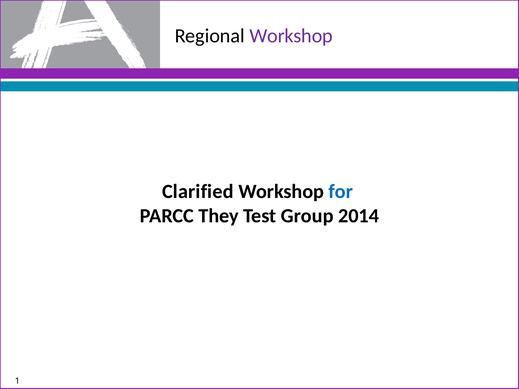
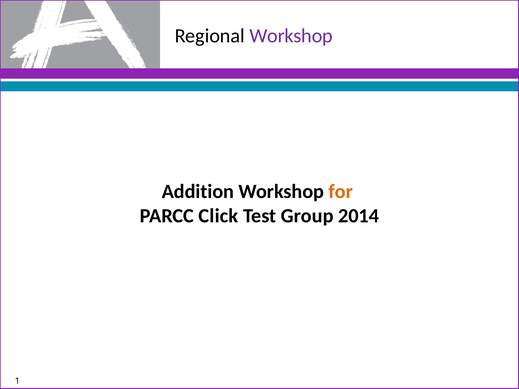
Clarified: Clarified -> Addition
for colour: blue -> orange
They: They -> Click
